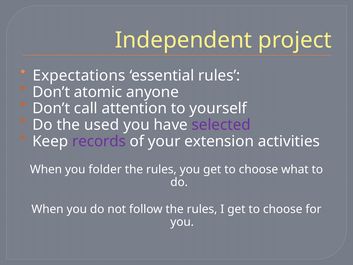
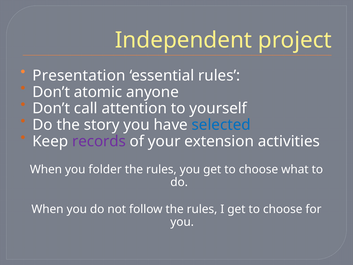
Expectations: Expectations -> Presentation
used: used -> story
selected colour: purple -> blue
